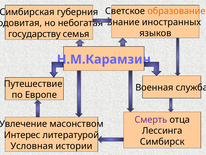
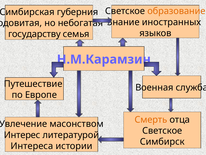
Смерть colour: purple -> orange
Лессинга at (162, 130): Лессинга -> Светское
Условная: Условная -> Интереса
